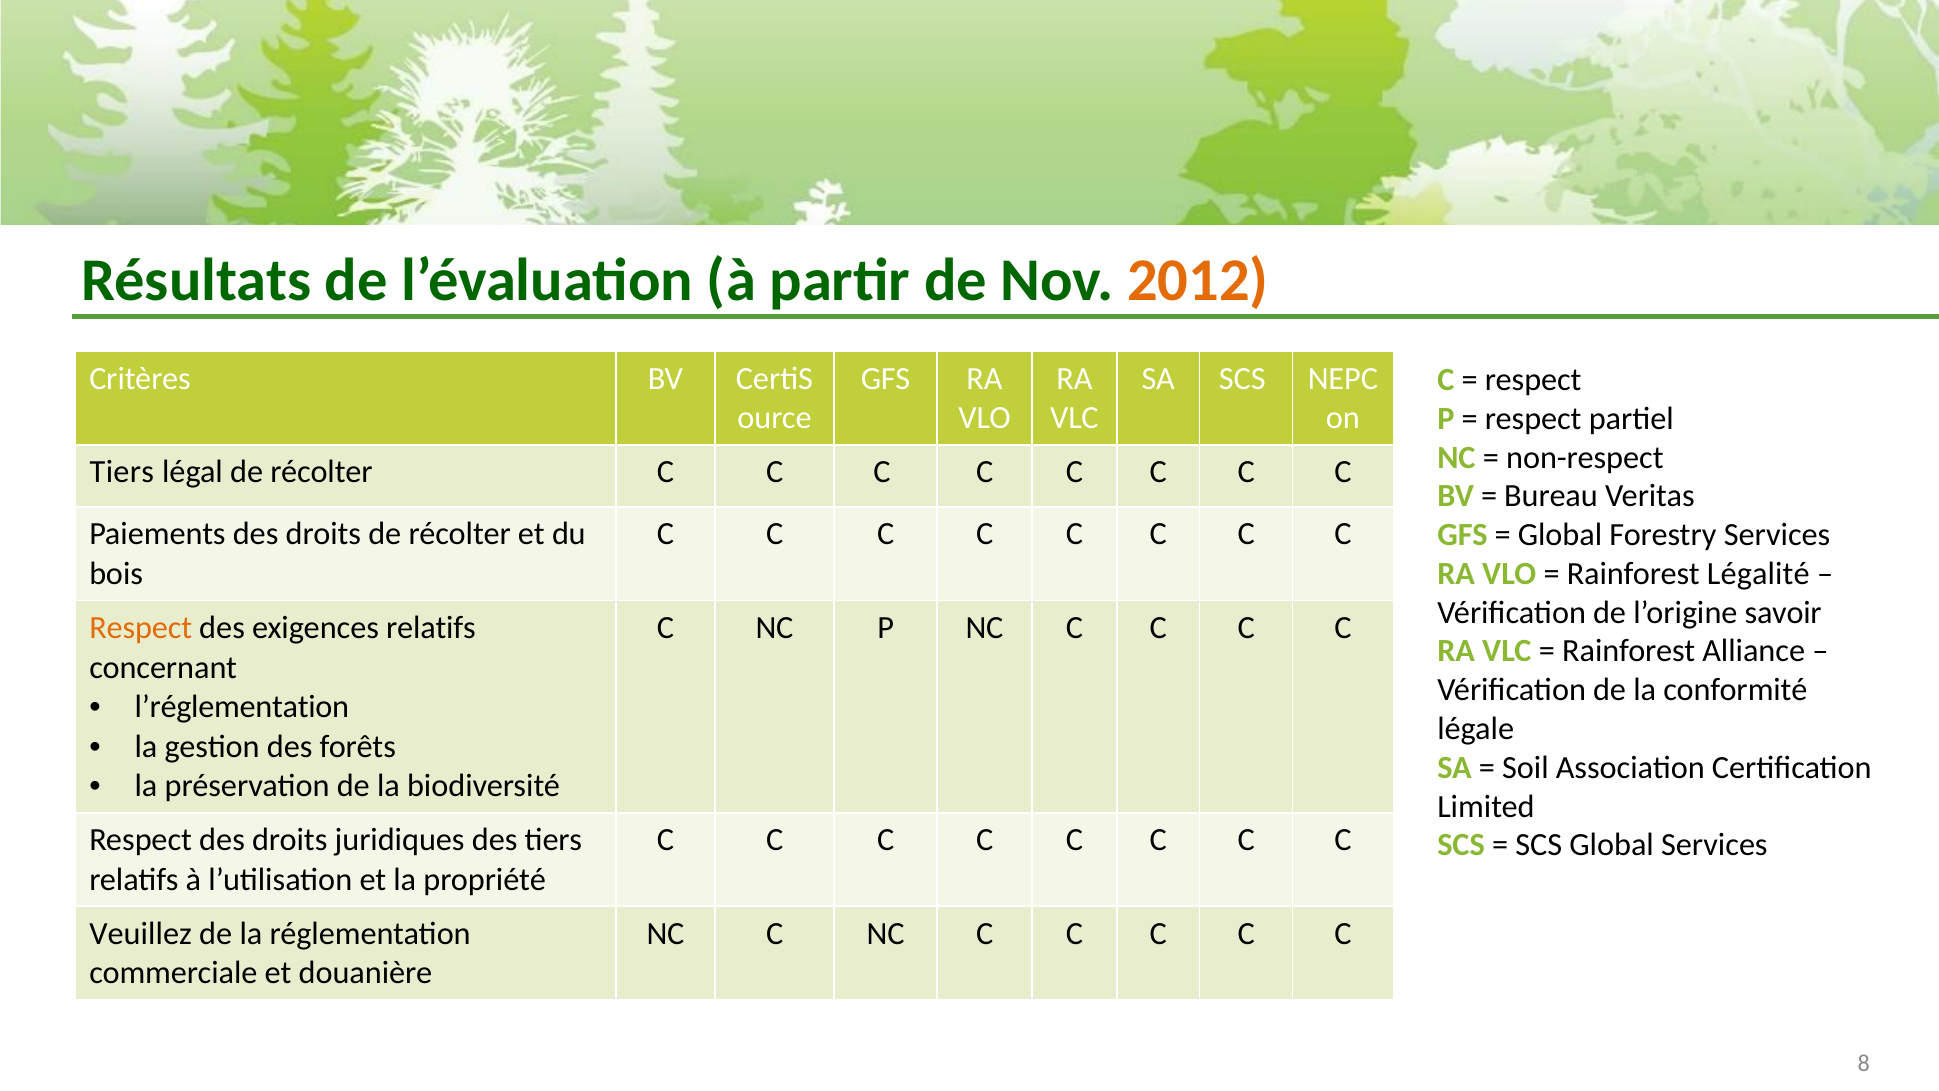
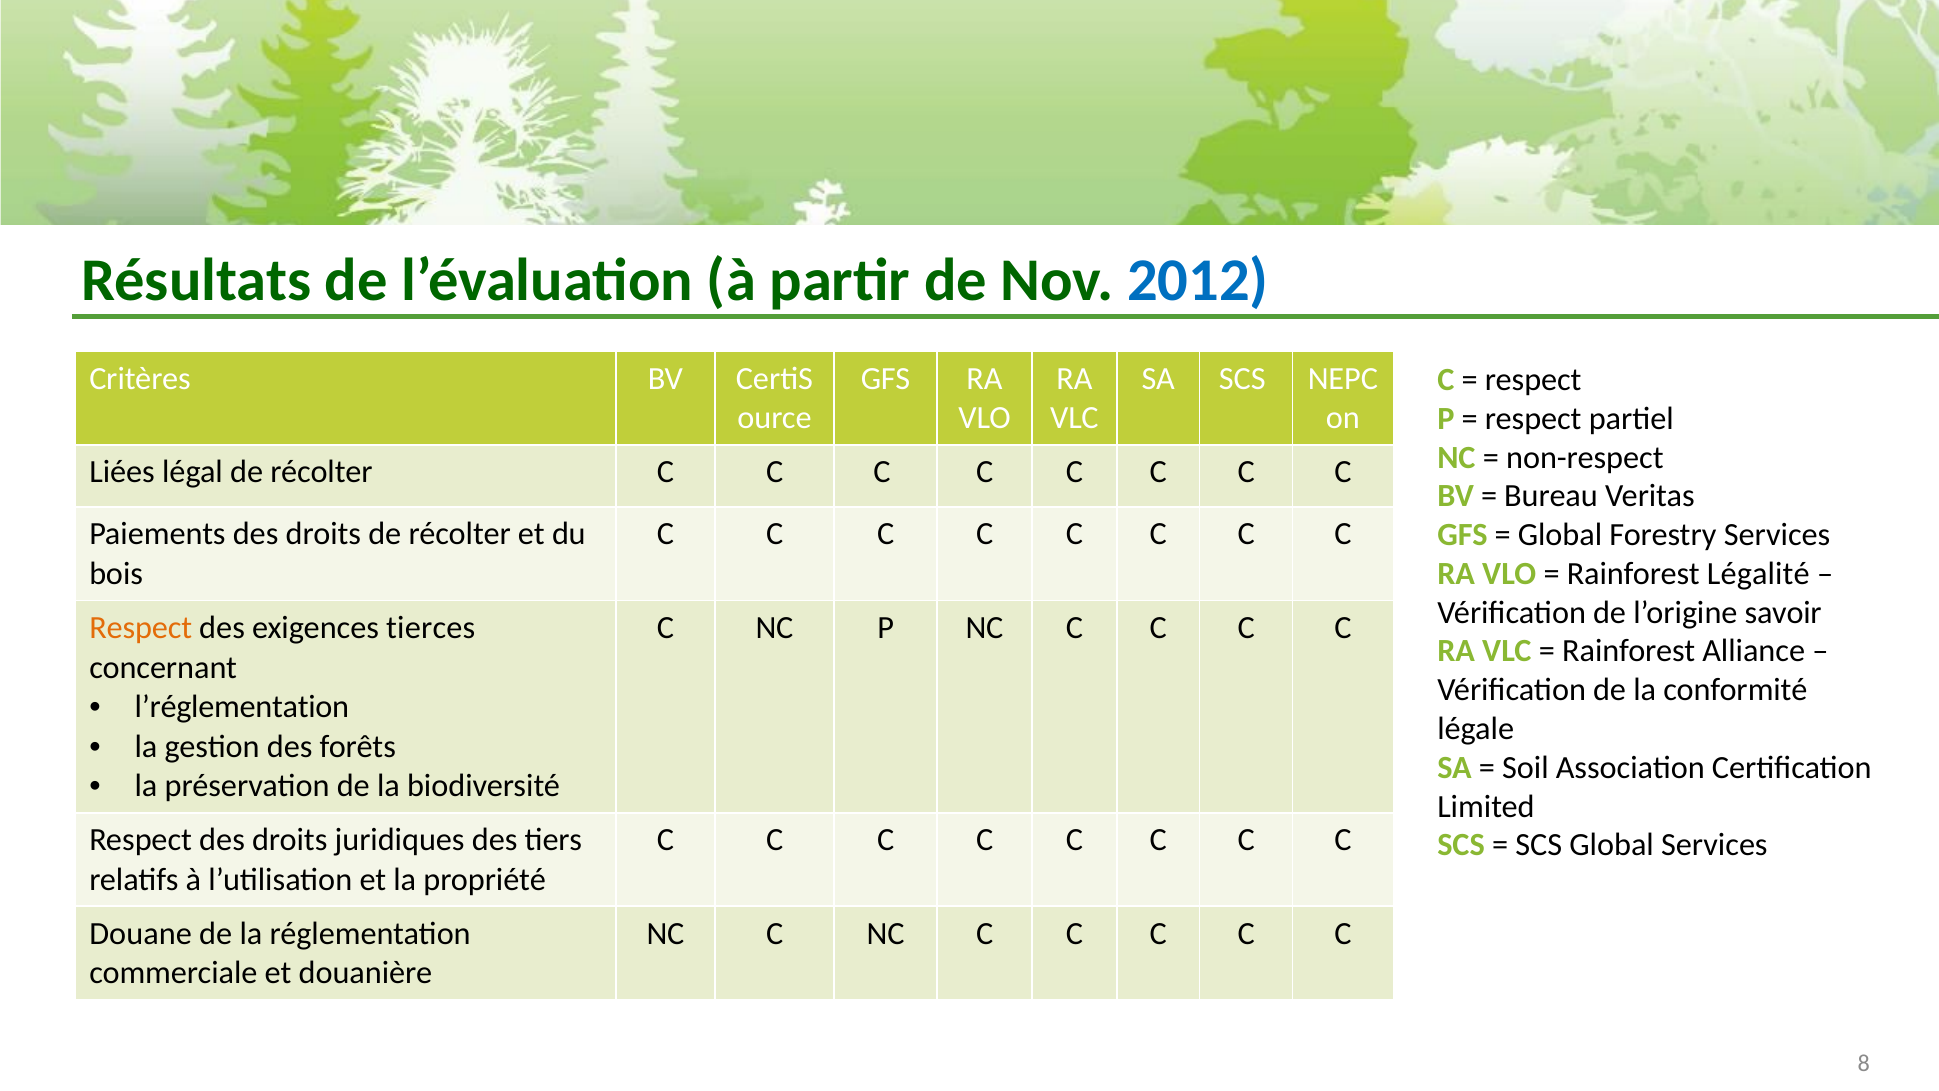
2012 colour: orange -> blue
Tiers at (122, 472): Tiers -> Liées
exigences relatifs: relatifs -> tierces
Veuillez: Veuillez -> Douane
